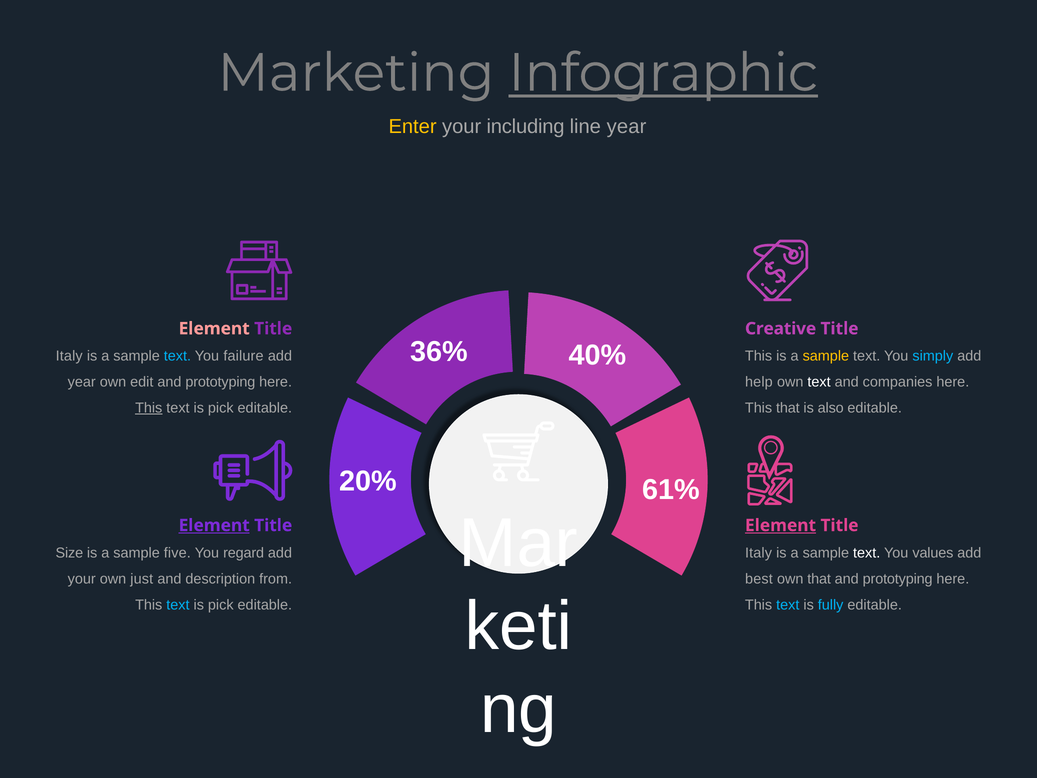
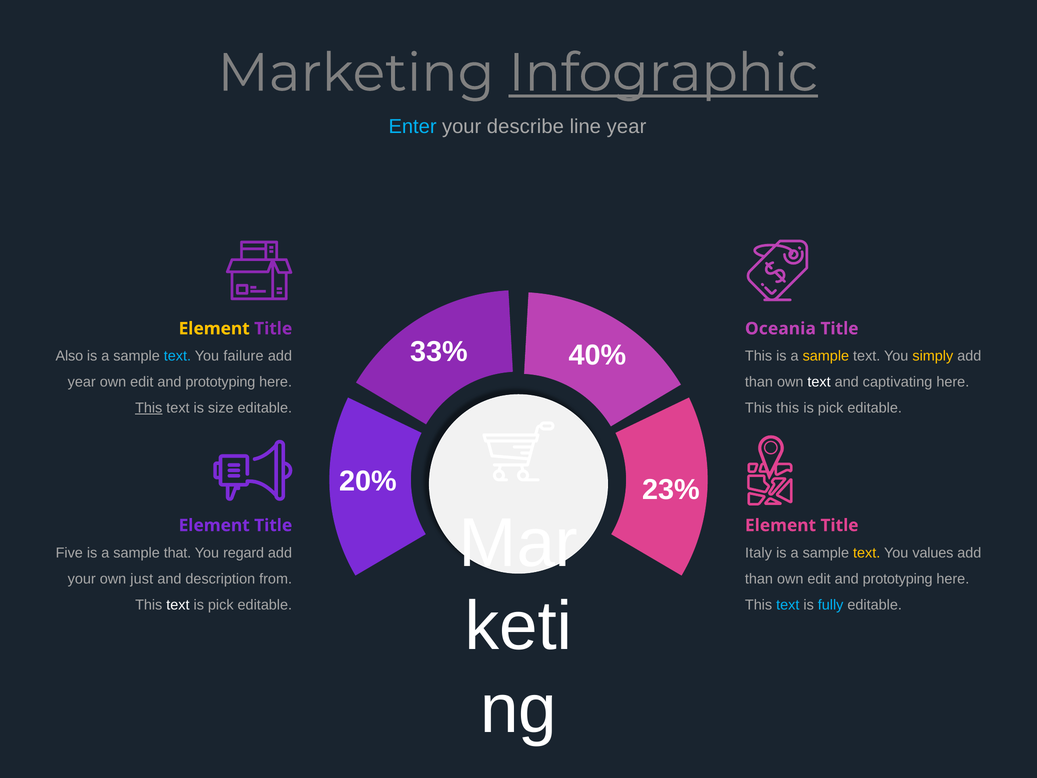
Enter colour: yellow -> light blue
including: including -> describe
Element at (214, 329) colour: pink -> yellow
Creative: Creative -> Oceania
36%: 36% -> 33%
Italy at (69, 356): Italy -> Also
simply colour: light blue -> yellow
help at (759, 382): help -> than
companies: companies -> captivating
pick at (221, 408): pick -> size
This that: that -> this
also at (831, 408): also -> pick
61%: 61% -> 23%
Element at (214, 525) underline: present -> none
Element at (780, 525) underline: present -> none
Size: Size -> Five
five: five -> that
text at (867, 553) colour: white -> yellow
best at (759, 579): best -> than
that at (819, 579): that -> edit
text at (178, 605) colour: light blue -> white
